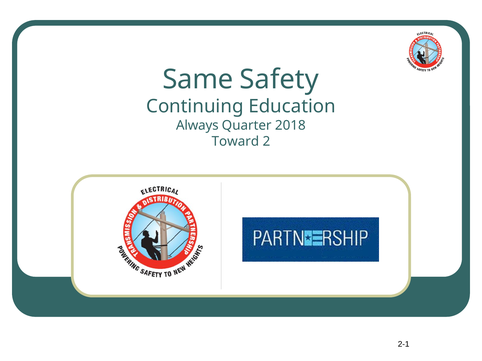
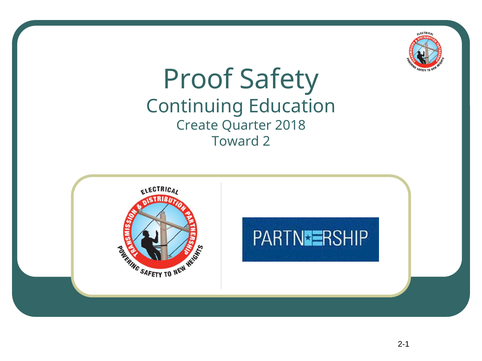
Same: Same -> Proof
Always: Always -> Create
